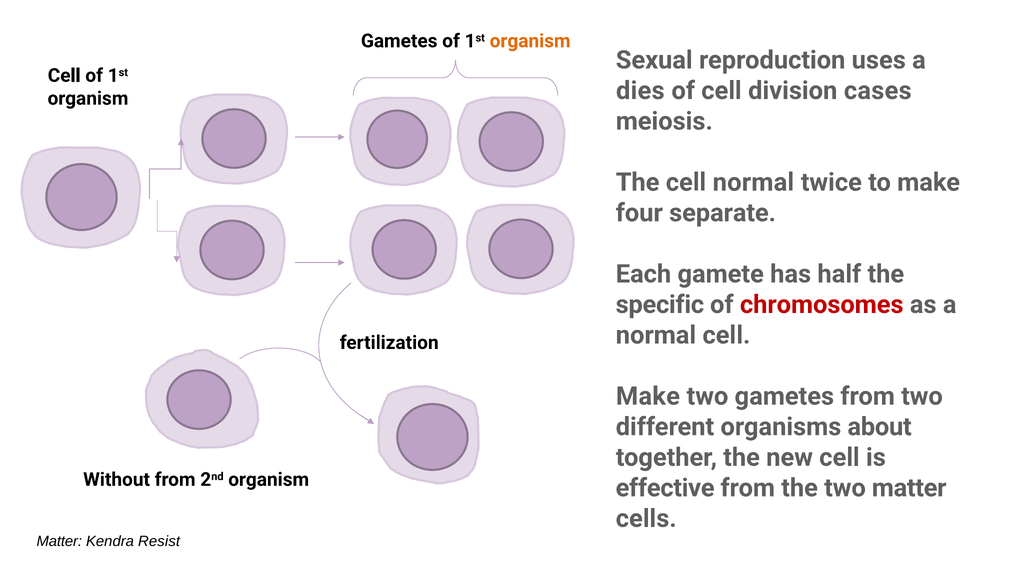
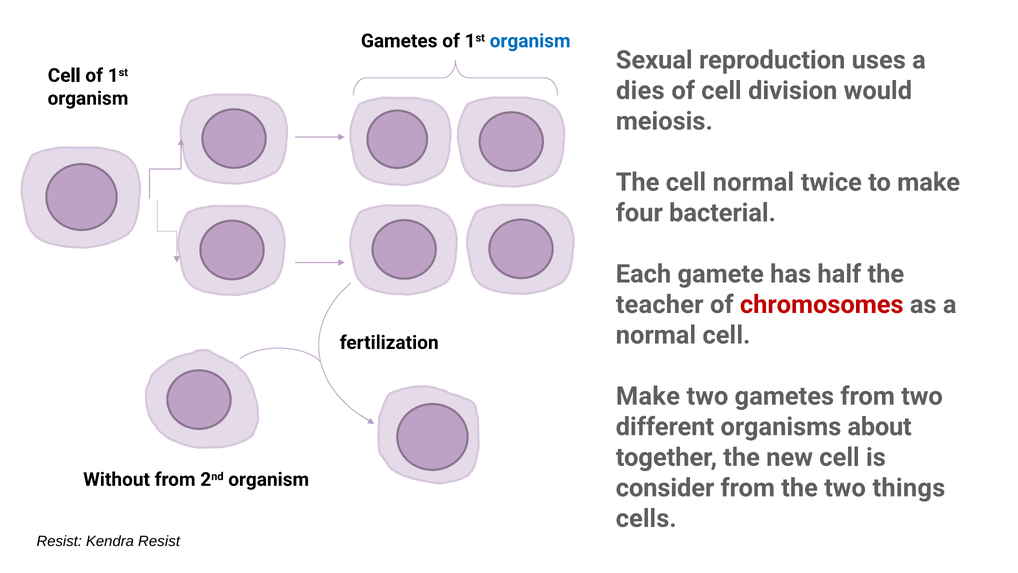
organism at (530, 41) colour: orange -> blue
cases: cases -> would
separate: separate -> bacterial
specific: specific -> teacher
effective: effective -> consider
two matter: matter -> things
Matter at (59, 541): Matter -> Resist
